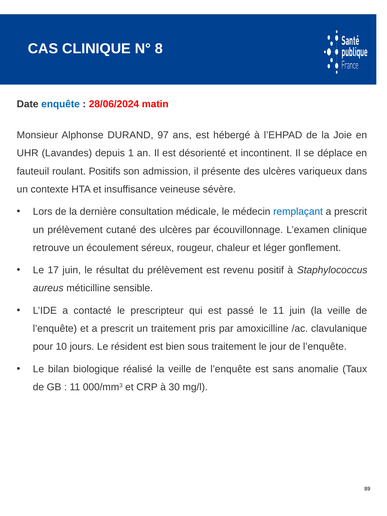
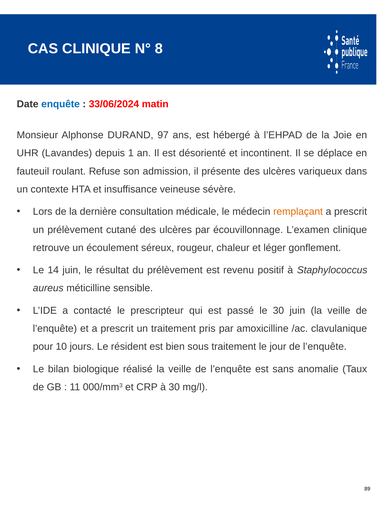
28/06/2024: 28/06/2024 -> 33/06/2024
Positifs: Positifs -> Refuse
remplaçant colour: blue -> orange
17: 17 -> 14
le 11: 11 -> 30
